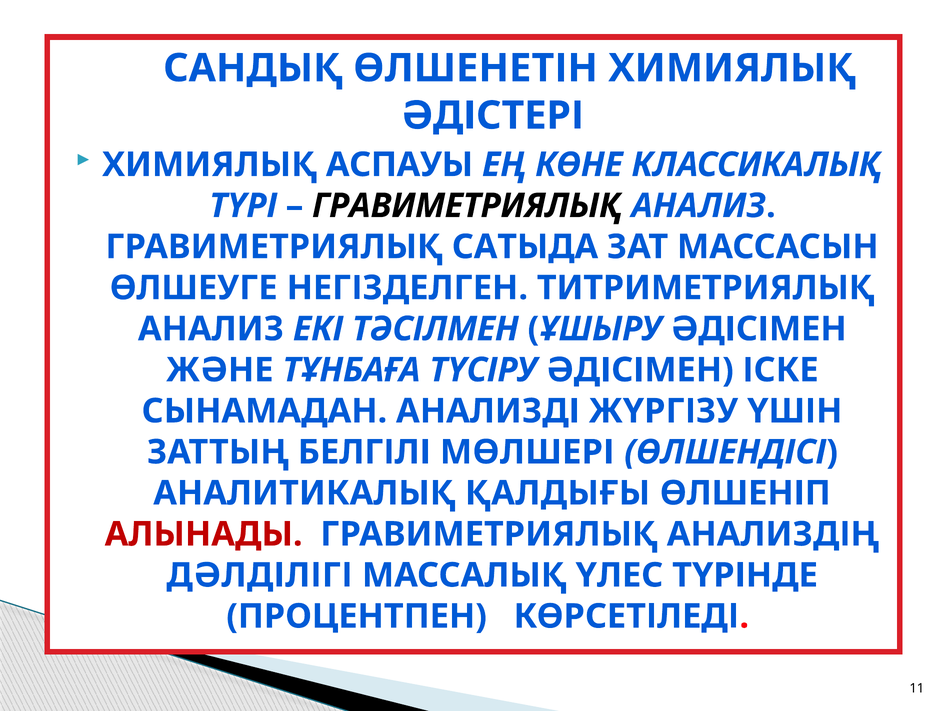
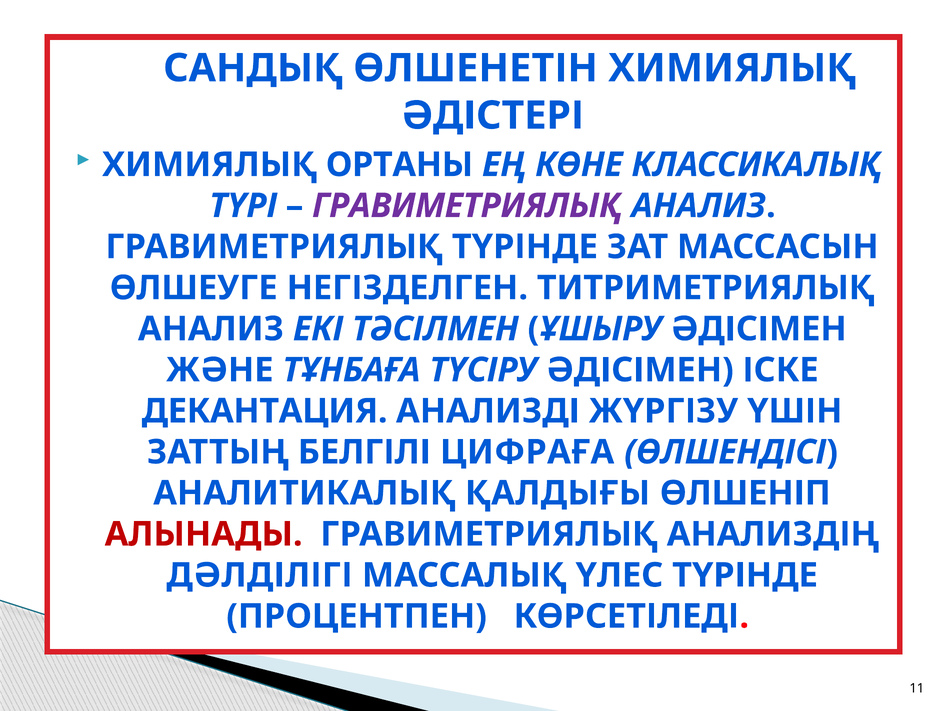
АСПАУЫ: АСПАУЫ -> ОРТАНЫ
ГРАВИМЕТРИЯЛЫҚ at (467, 206) colour: black -> purple
ГРАВИМЕТРИЯЛЫҚ САТЫДА: САТЫДА -> ТҮРІНДЕ
СЫНАМАДАН: СЫНАМАДАН -> ДЕКАНТАЦИЯ
МӨЛШЕРІ: МӨЛШЕРІ -> ЦИФРАҒА
